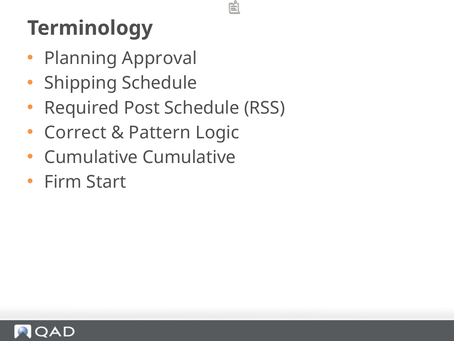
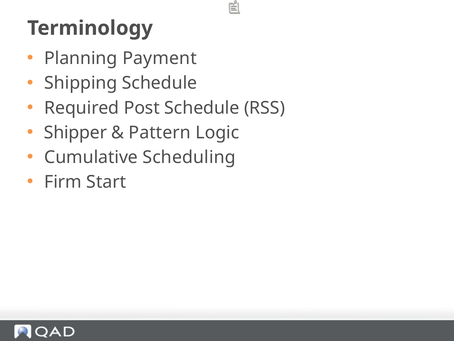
Approval: Approval -> Payment
Correct: Correct -> Shipper
Cumulative Cumulative: Cumulative -> Scheduling
